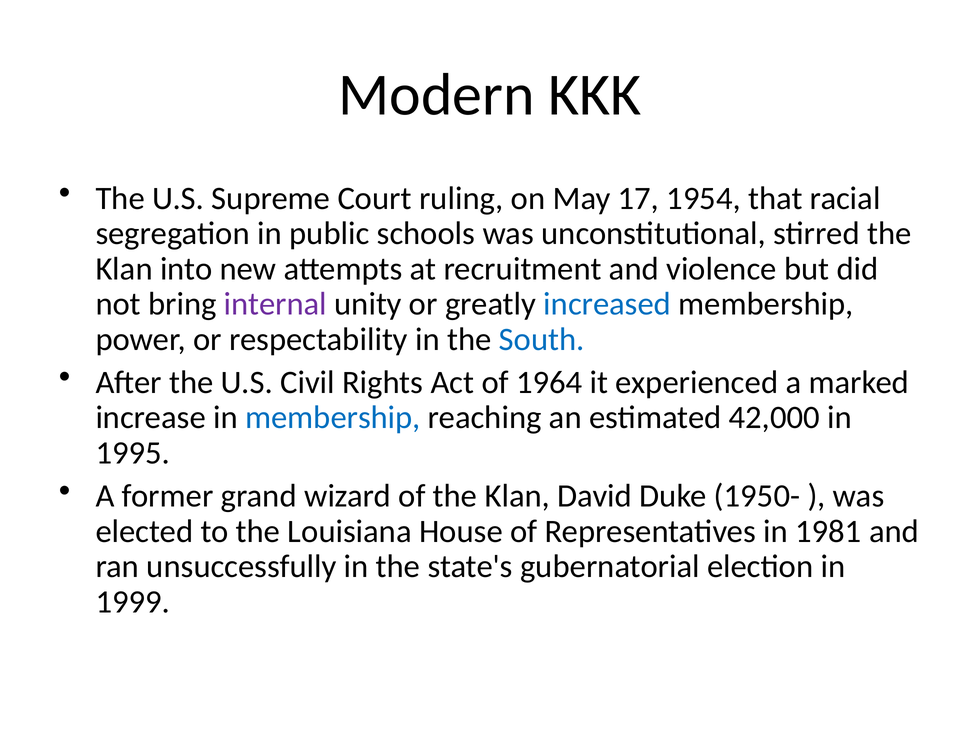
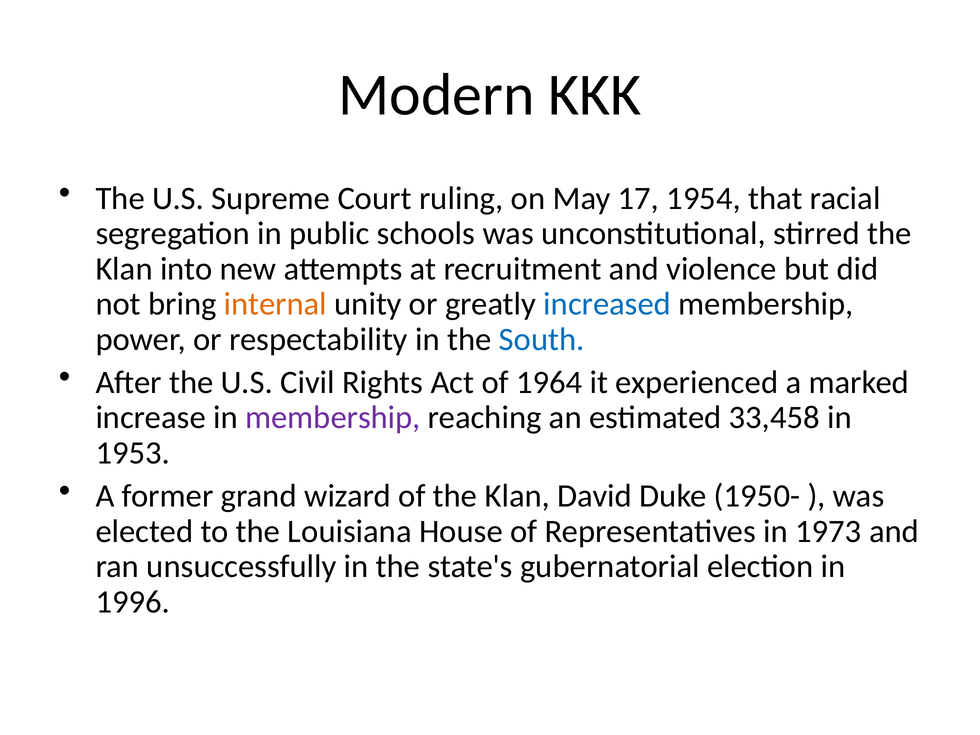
internal colour: purple -> orange
membership at (333, 418) colour: blue -> purple
42,000: 42,000 -> 33,458
1995: 1995 -> 1953
1981: 1981 -> 1973
1999: 1999 -> 1996
